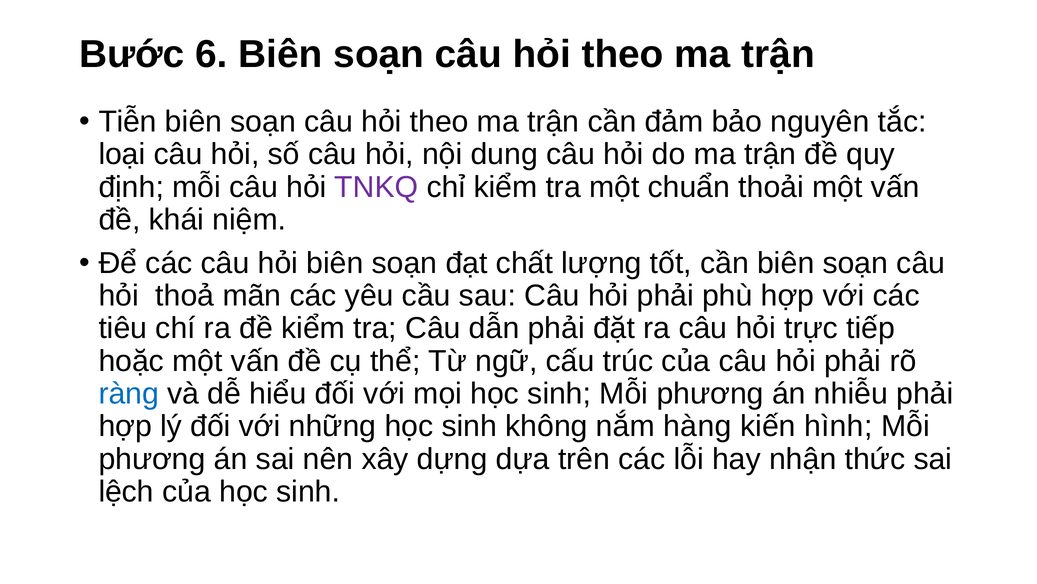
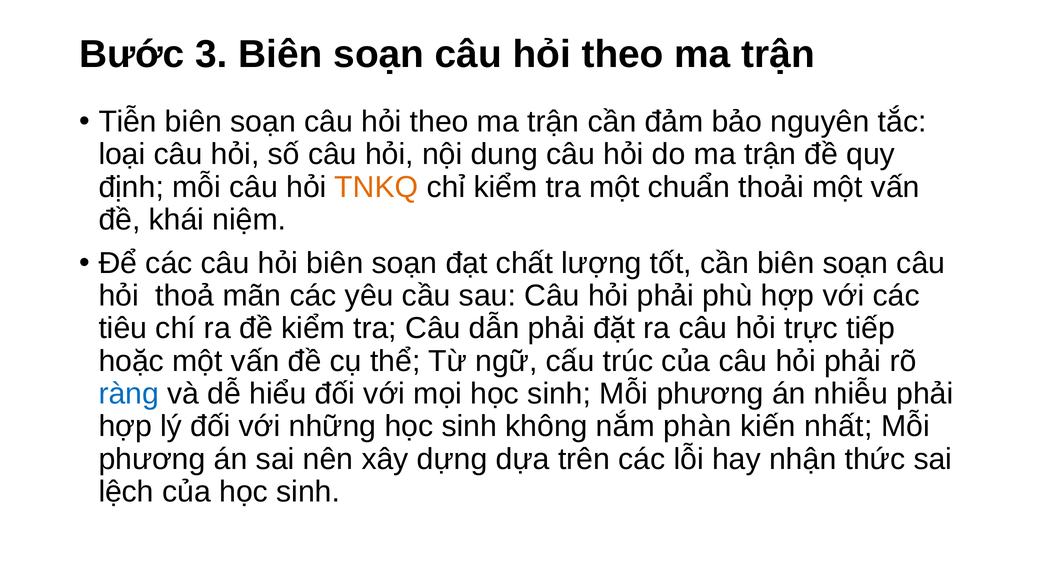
6: 6 -> 3
TNKQ colour: purple -> orange
hàng: hàng -> phàn
hình: hình -> nhất
